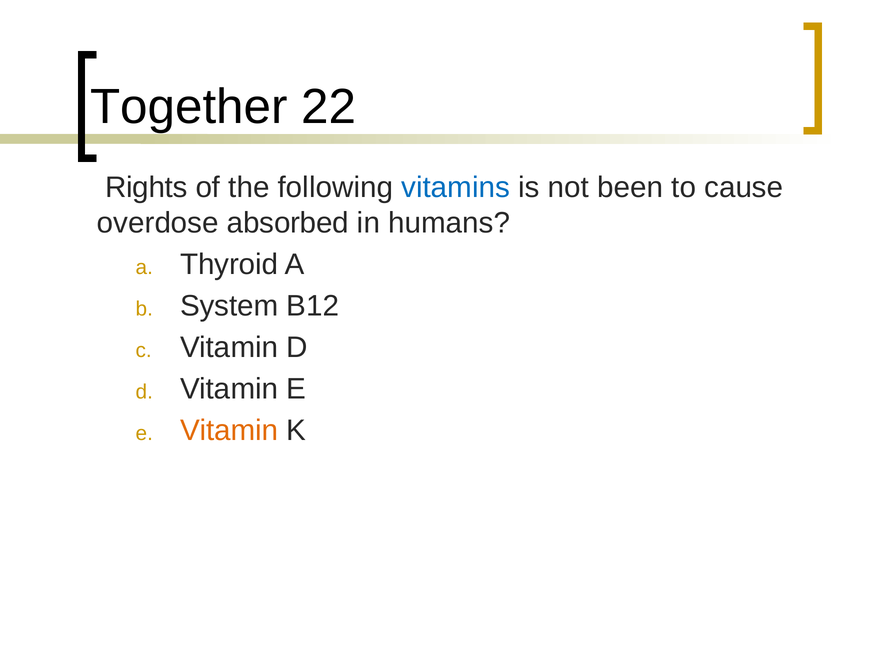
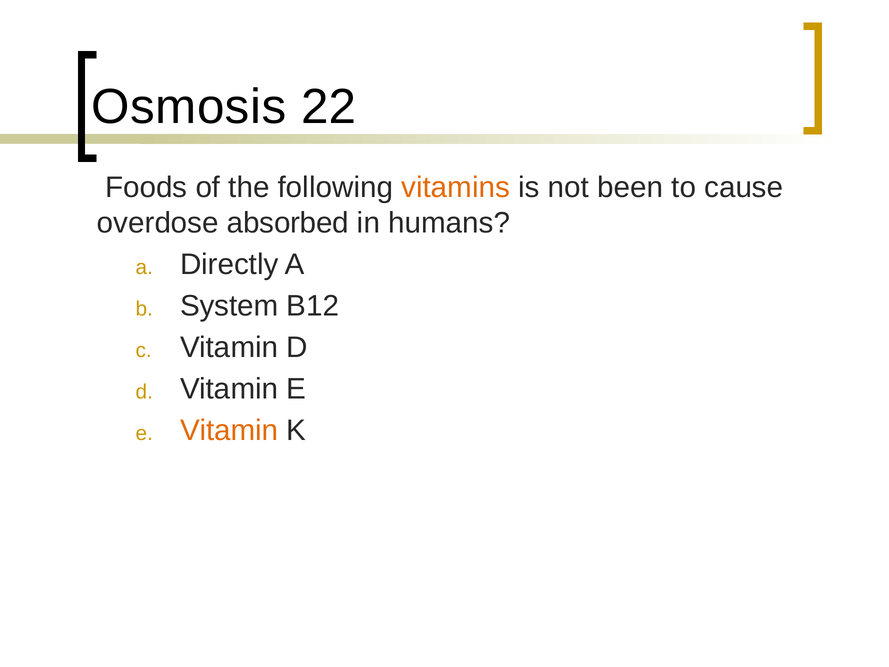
Together: Together -> Osmosis
Rights: Rights -> Foods
vitamins colour: blue -> orange
Thyroid: Thyroid -> Directly
